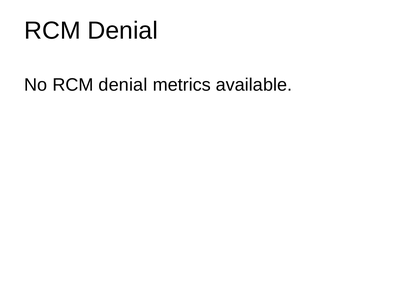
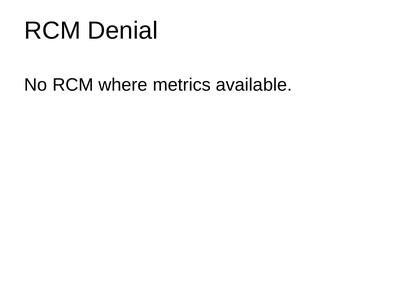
No RCM denial: denial -> where
